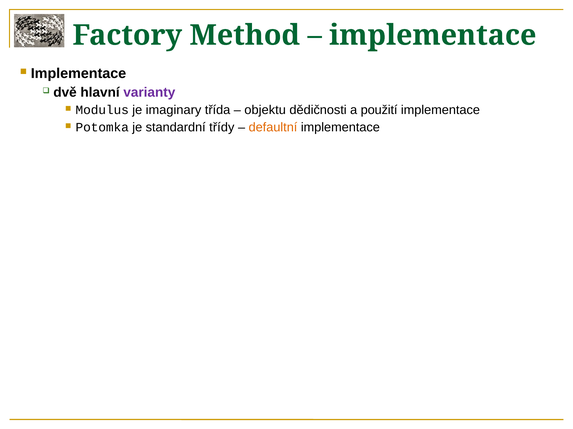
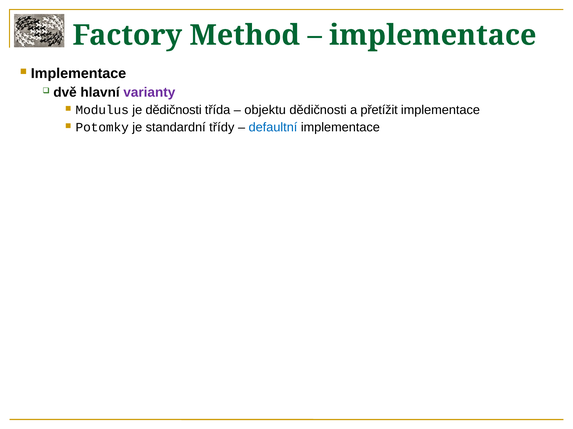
je imaginary: imaginary -> dědičnosti
použití: použití -> přetížit
Potomka: Potomka -> Potomky
defaultní colour: orange -> blue
